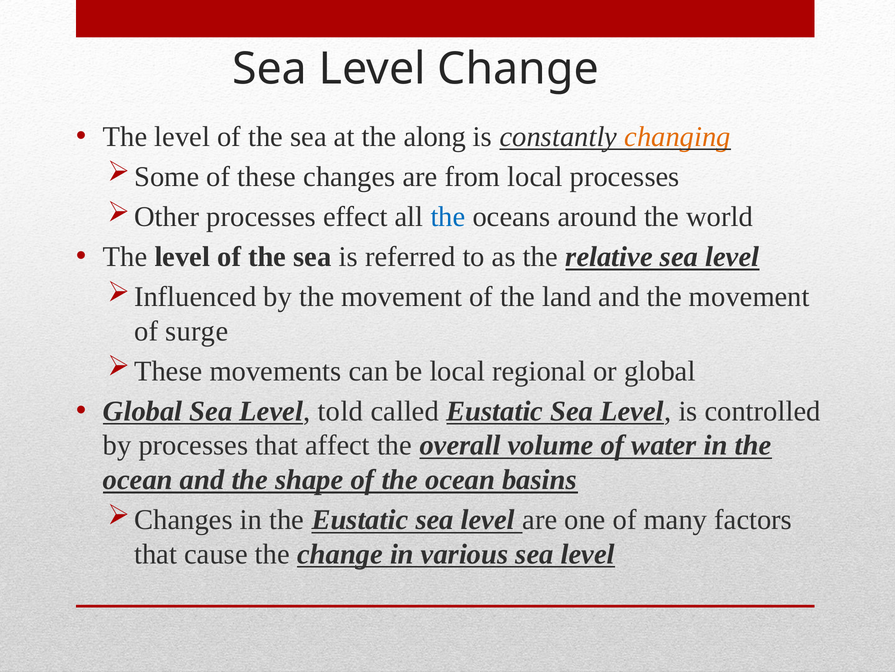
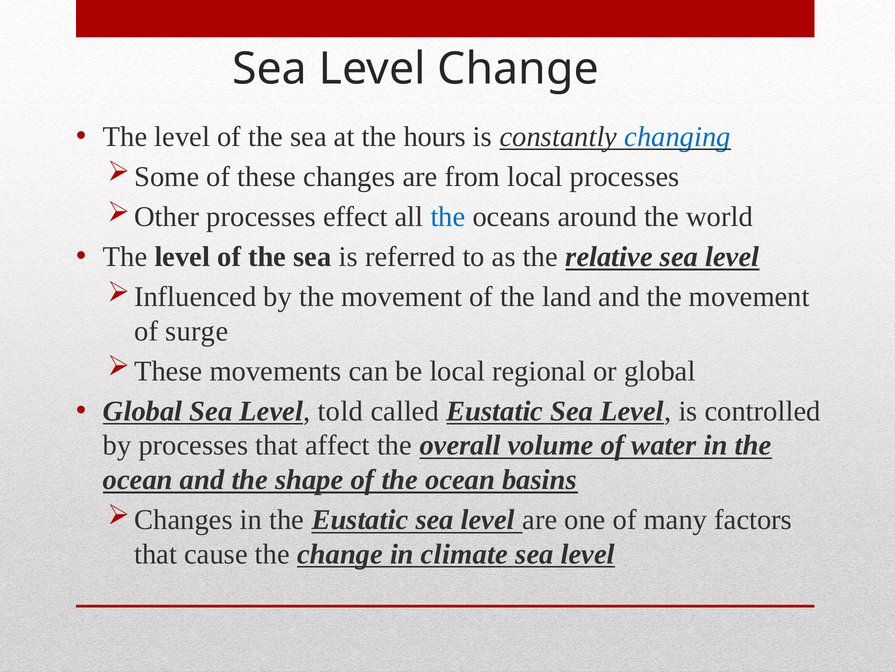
along: along -> hours
changing colour: orange -> blue
various: various -> climate
